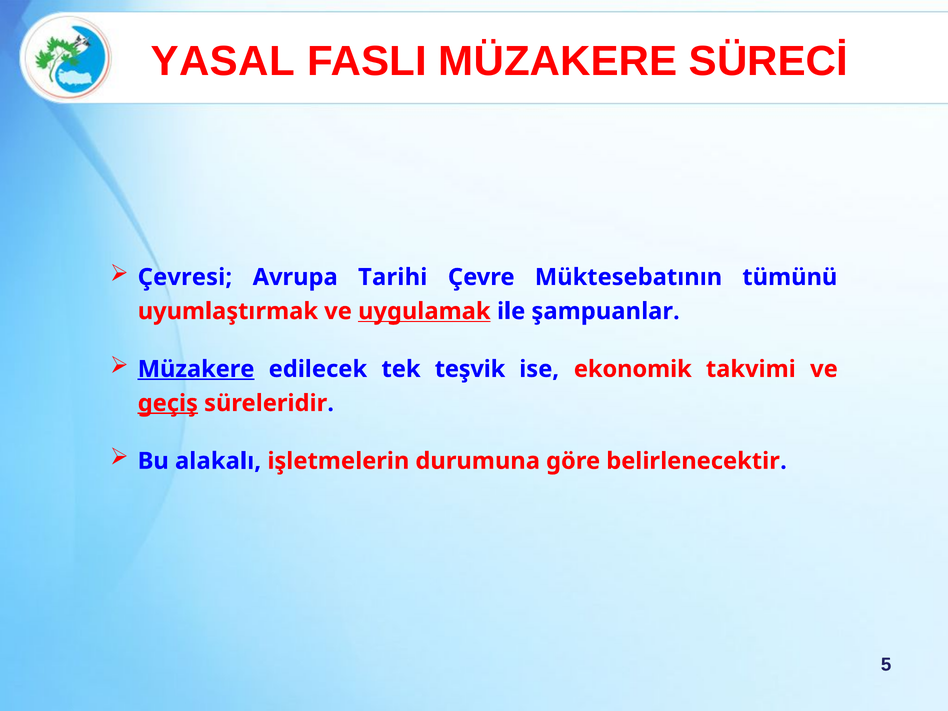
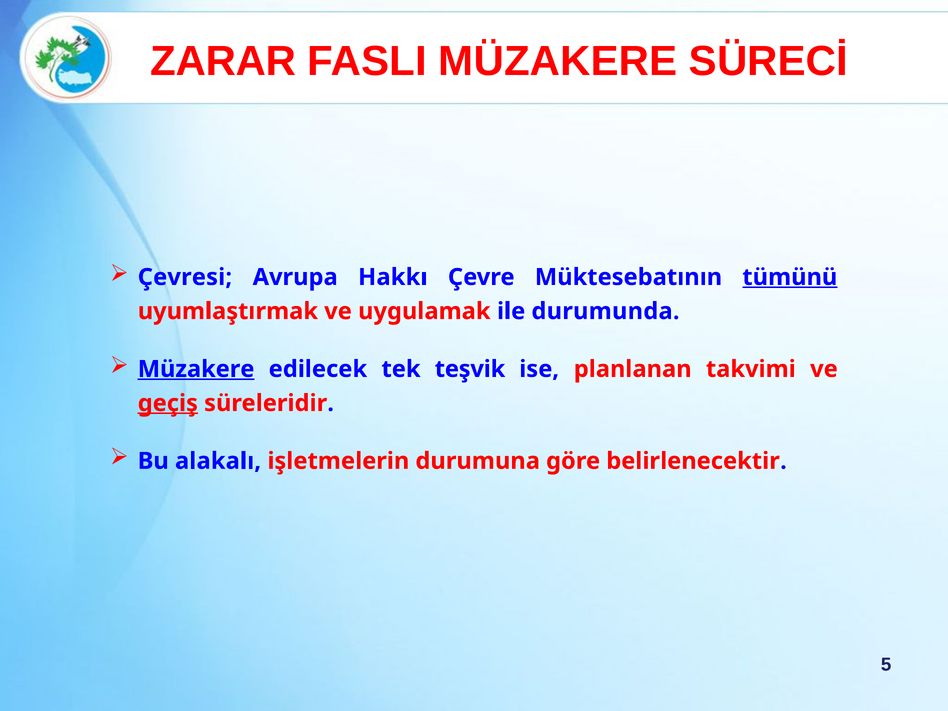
YASAL: YASAL -> ZARAR
Tarihi: Tarihi -> Hakkı
tümünü underline: none -> present
uygulamak underline: present -> none
şampuanlar: şampuanlar -> durumunda
ekonomik: ekonomik -> planlanan
